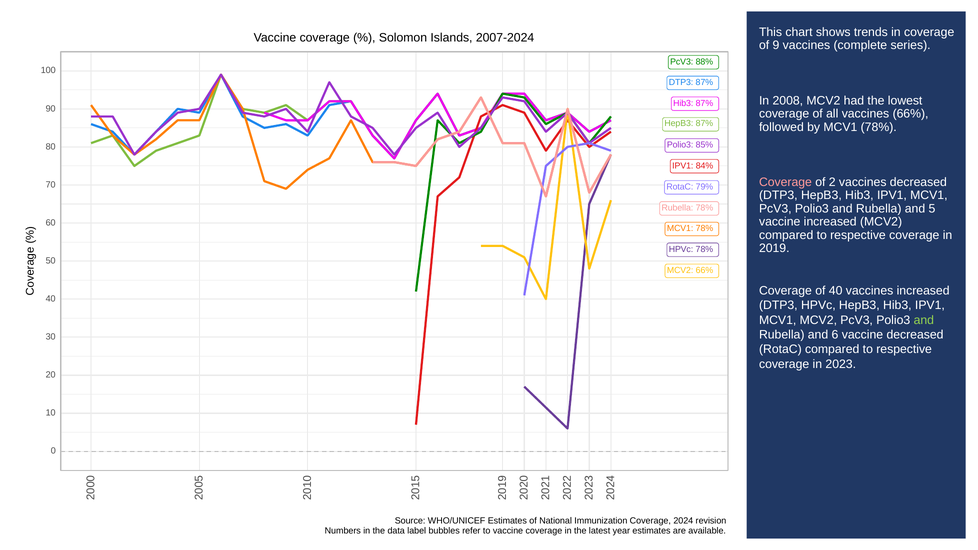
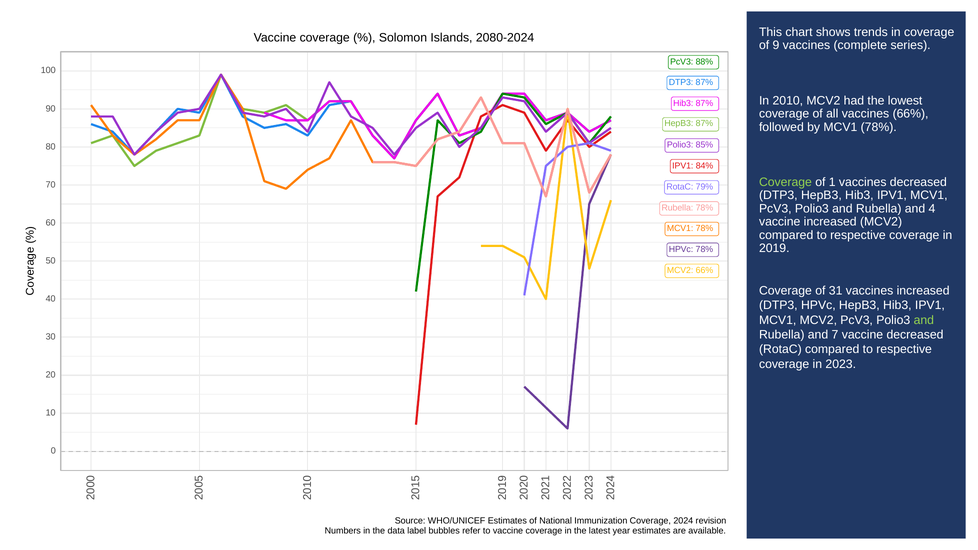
2007-2024: 2007-2024 -> 2080-2024
2008: 2008 -> 2010
Coverage at (785, 182) colour: pink -> light green
of 2: 2 -> 1
and 5: 5 -> 4
of 40: 40 -> 31
6: 6 -> 7
